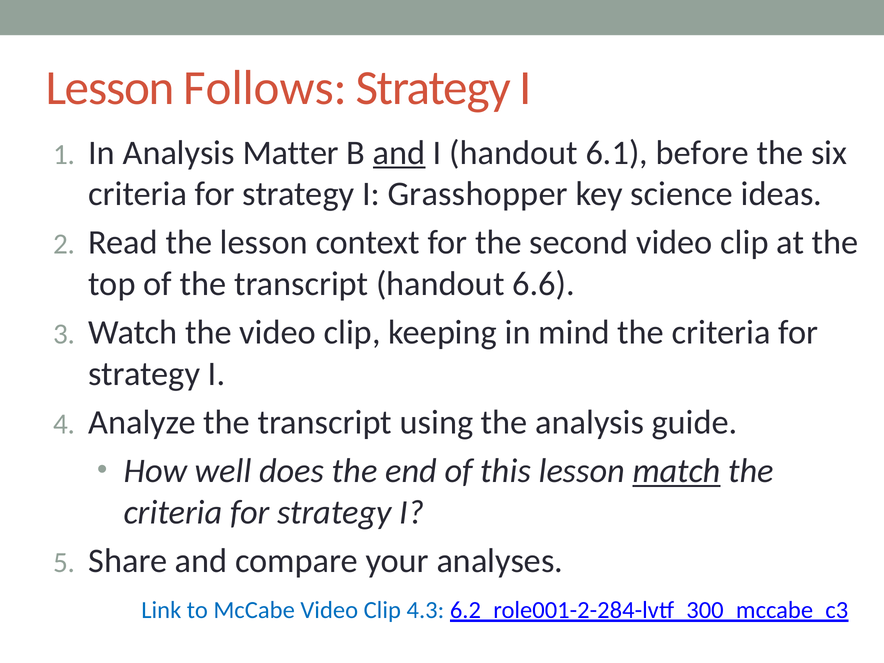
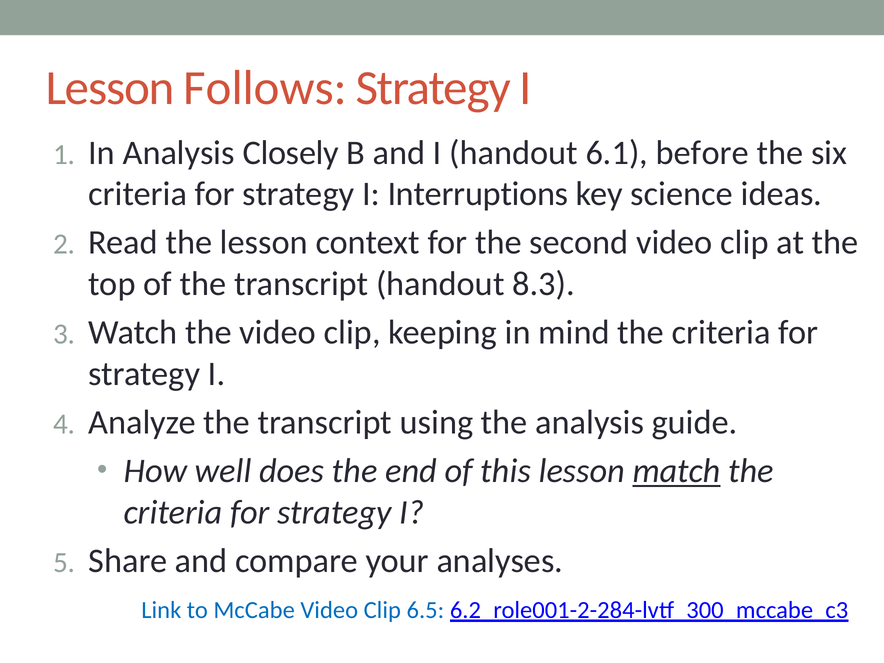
Matter: Matter -> Closely
and at (399, 153) underline: present -> none
Grasshopper: Grasshopper -> Interruptions
6.6: 6.6 -> 8.3
4.3: 4.3 -> 6.5
